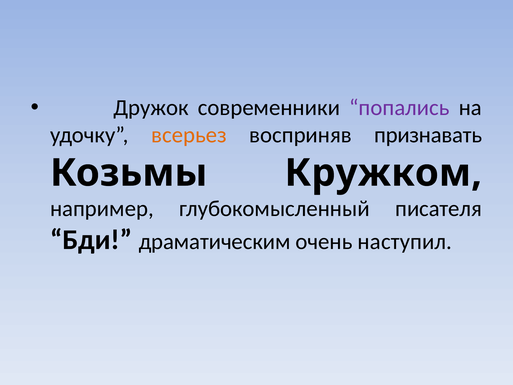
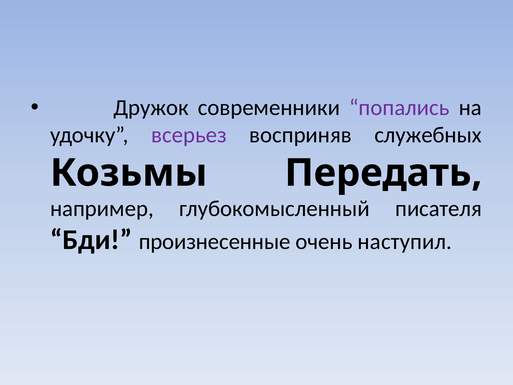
всерьез colour: orange -> purple
признавать: признавать -> служебных
Кружком: Кружком -> Передать
драматическим: драматическим -> произнесенные
